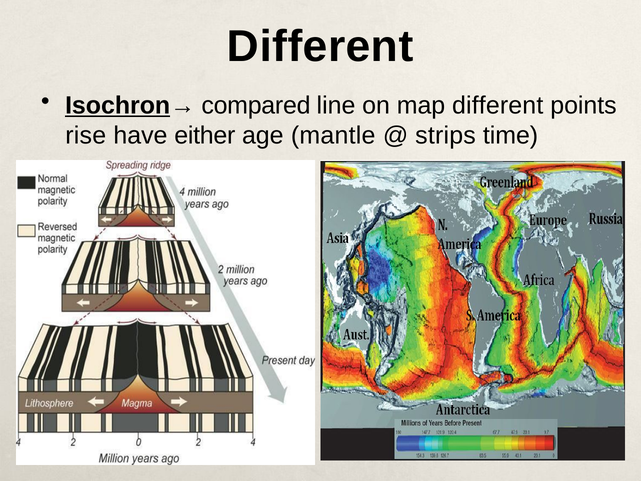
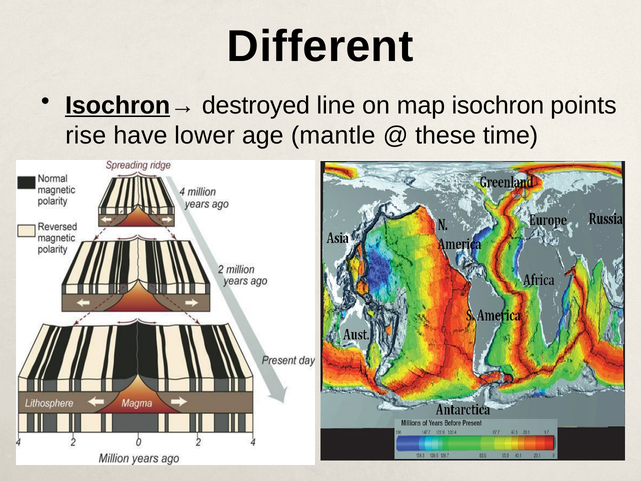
compared: compared -> destroyed
map different: different -> isochron
either: either -> lower
strips: strips -> these
